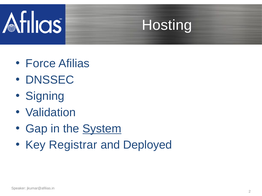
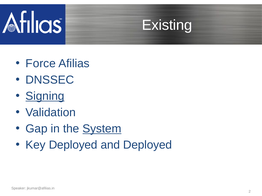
Hosting: Hosting -> Existing
Signing underline: none -> present
Key Registrar: Registrar -> Deployed
